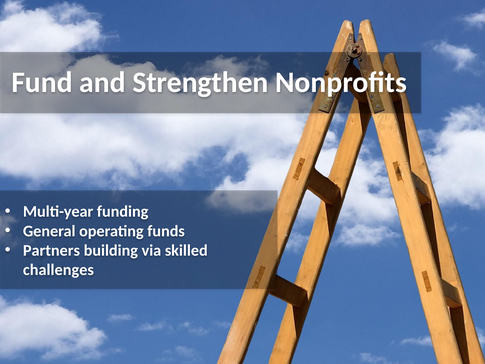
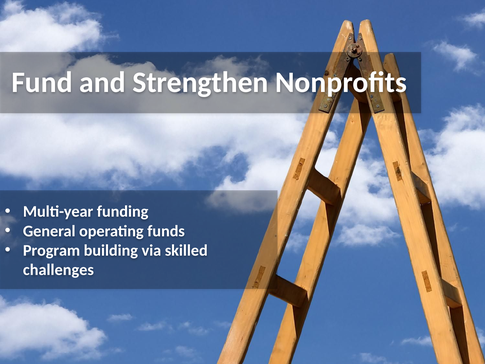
Partners: Partners -> Program
